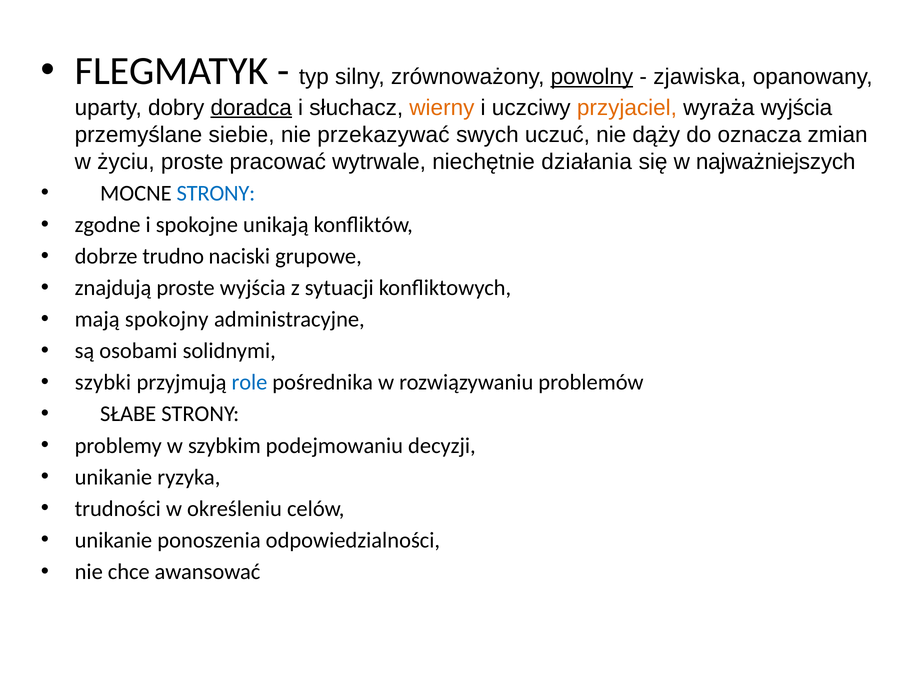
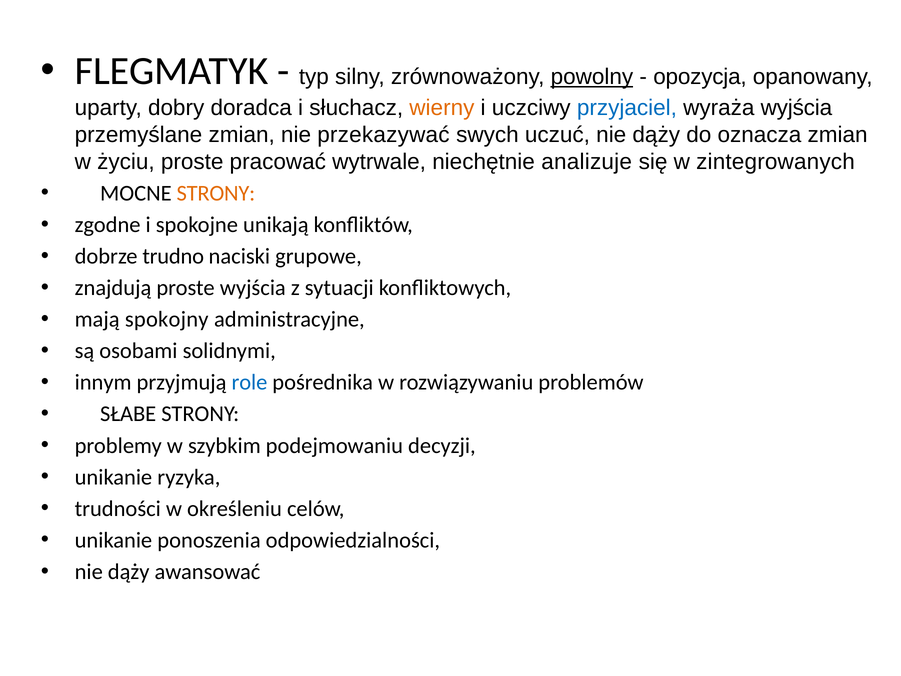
zjawiska: zjawiska -> opozycja
doradca underline: present -> none
przyjaciel colour: orange -> blue
przemyślane siebie: siebie -> zmian
działania: działania -> analizuje
najważniejszych: najważniejszych -> zintegrowanych
STRONY at (216, 193) colour: blue -> orange
szybki: szybki -> innym
chce at (129, 572): chce -> dąży
